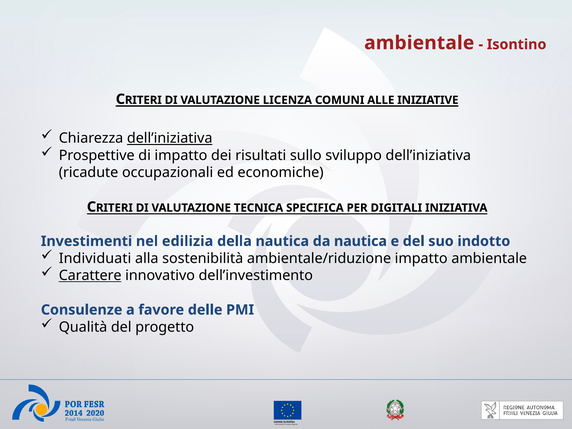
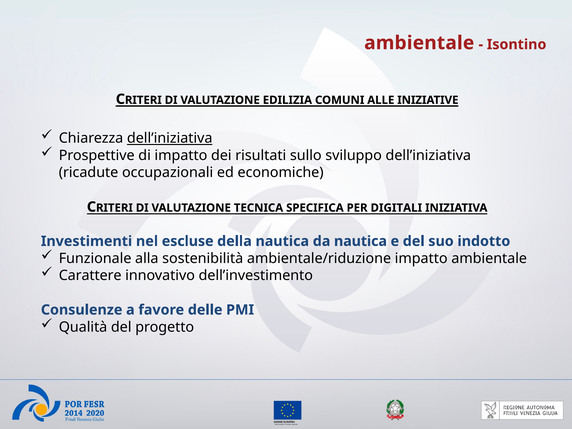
LICENZA: LICENZA -> EDILIZIA
edilizia: edilizia -> escluse
Individuati: Individuati -> Funzionale
Carattere underline: present -> none
